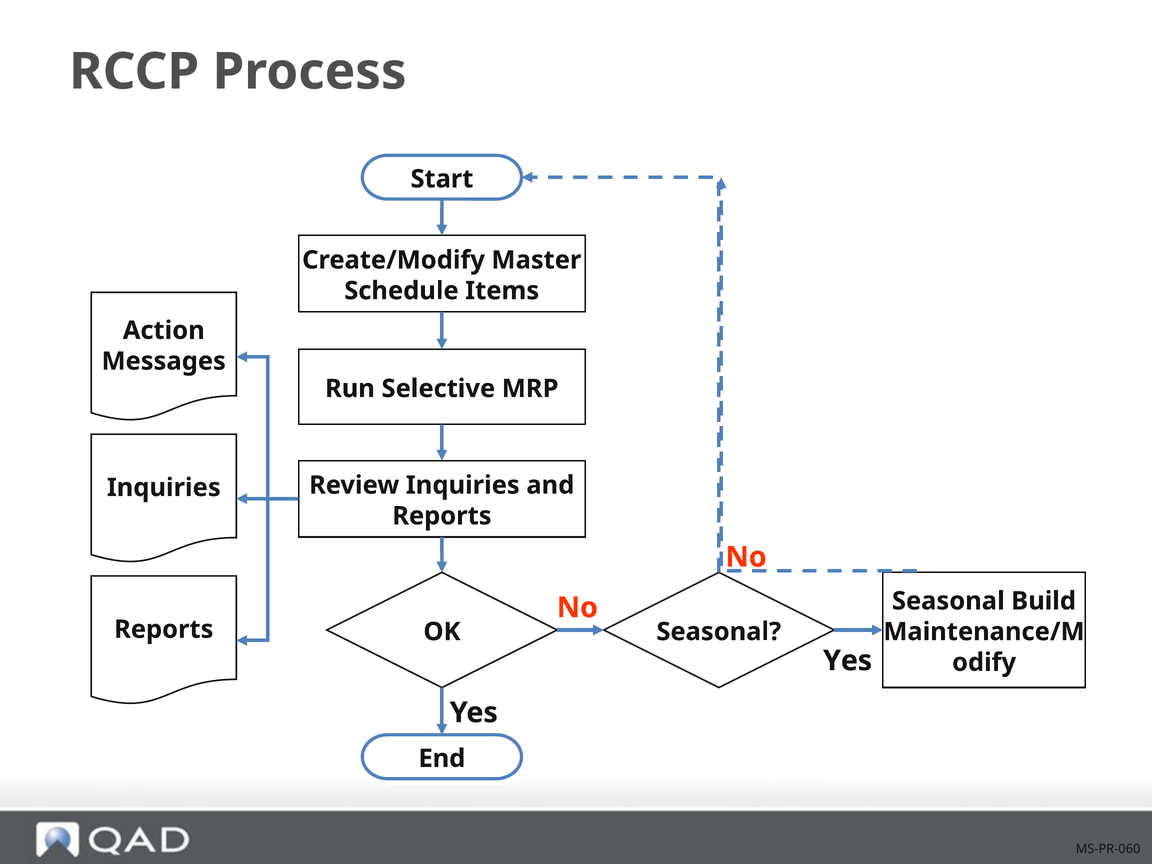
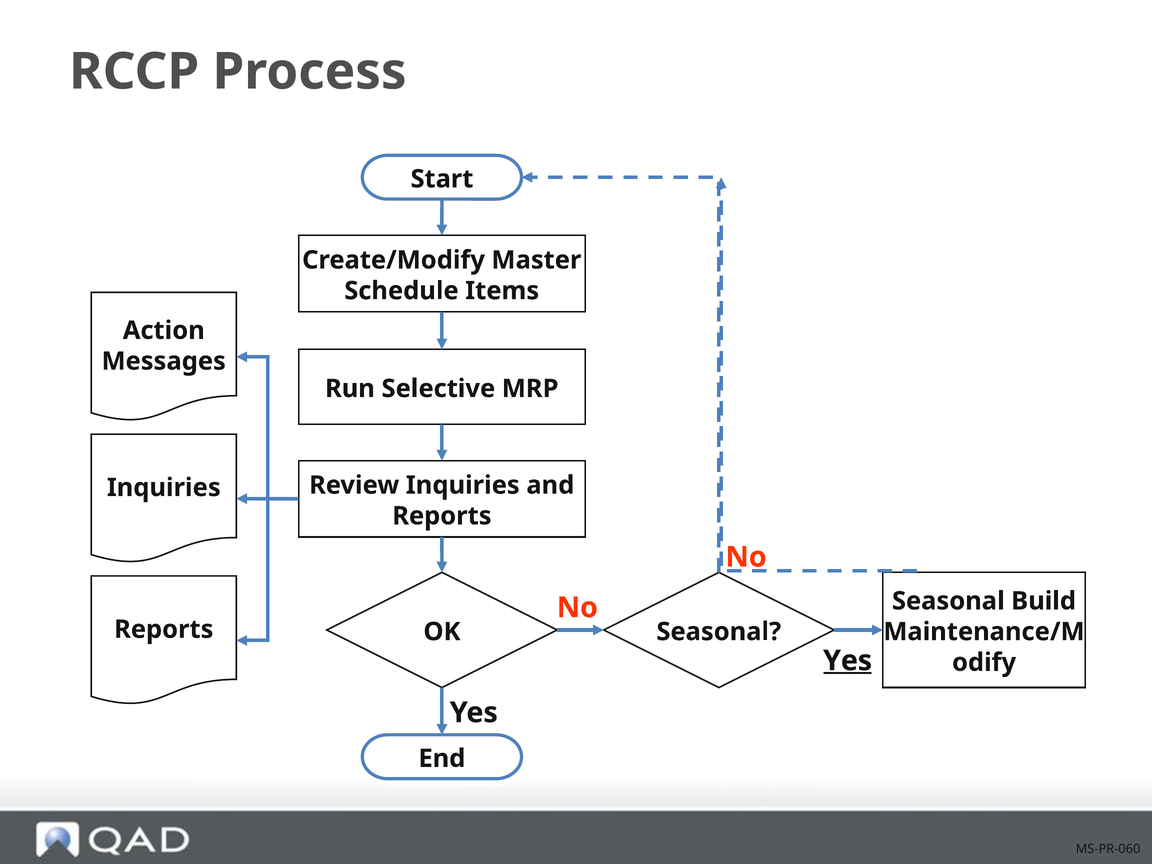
Yes at (848, 661) underline: none -> present
